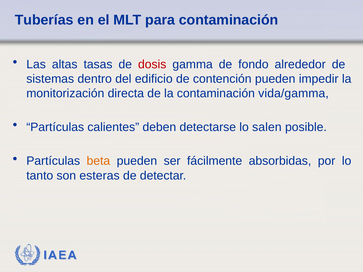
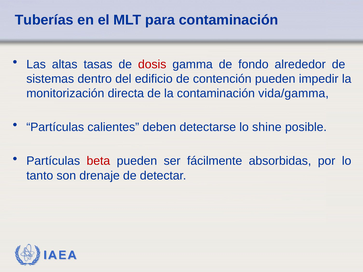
salen: salen -> shine
beta colour: orange -> red
esteras: esteras -> drenaje
